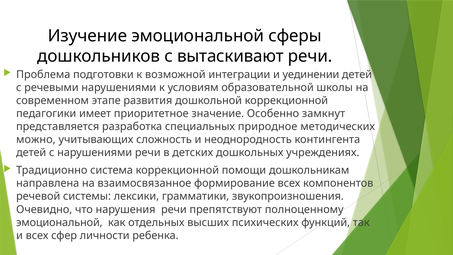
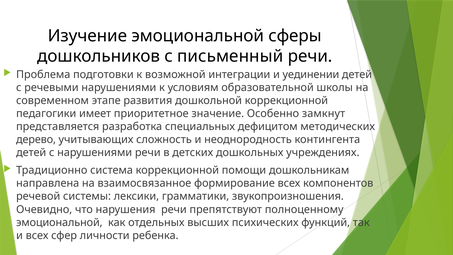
вытаскивают: вытаскивают -> письменный
природное: природное -> дефицитом
можно: можно -> дерево
